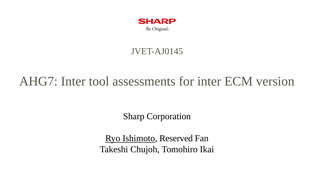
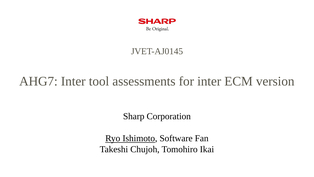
Reserved: Reserved -> Software
